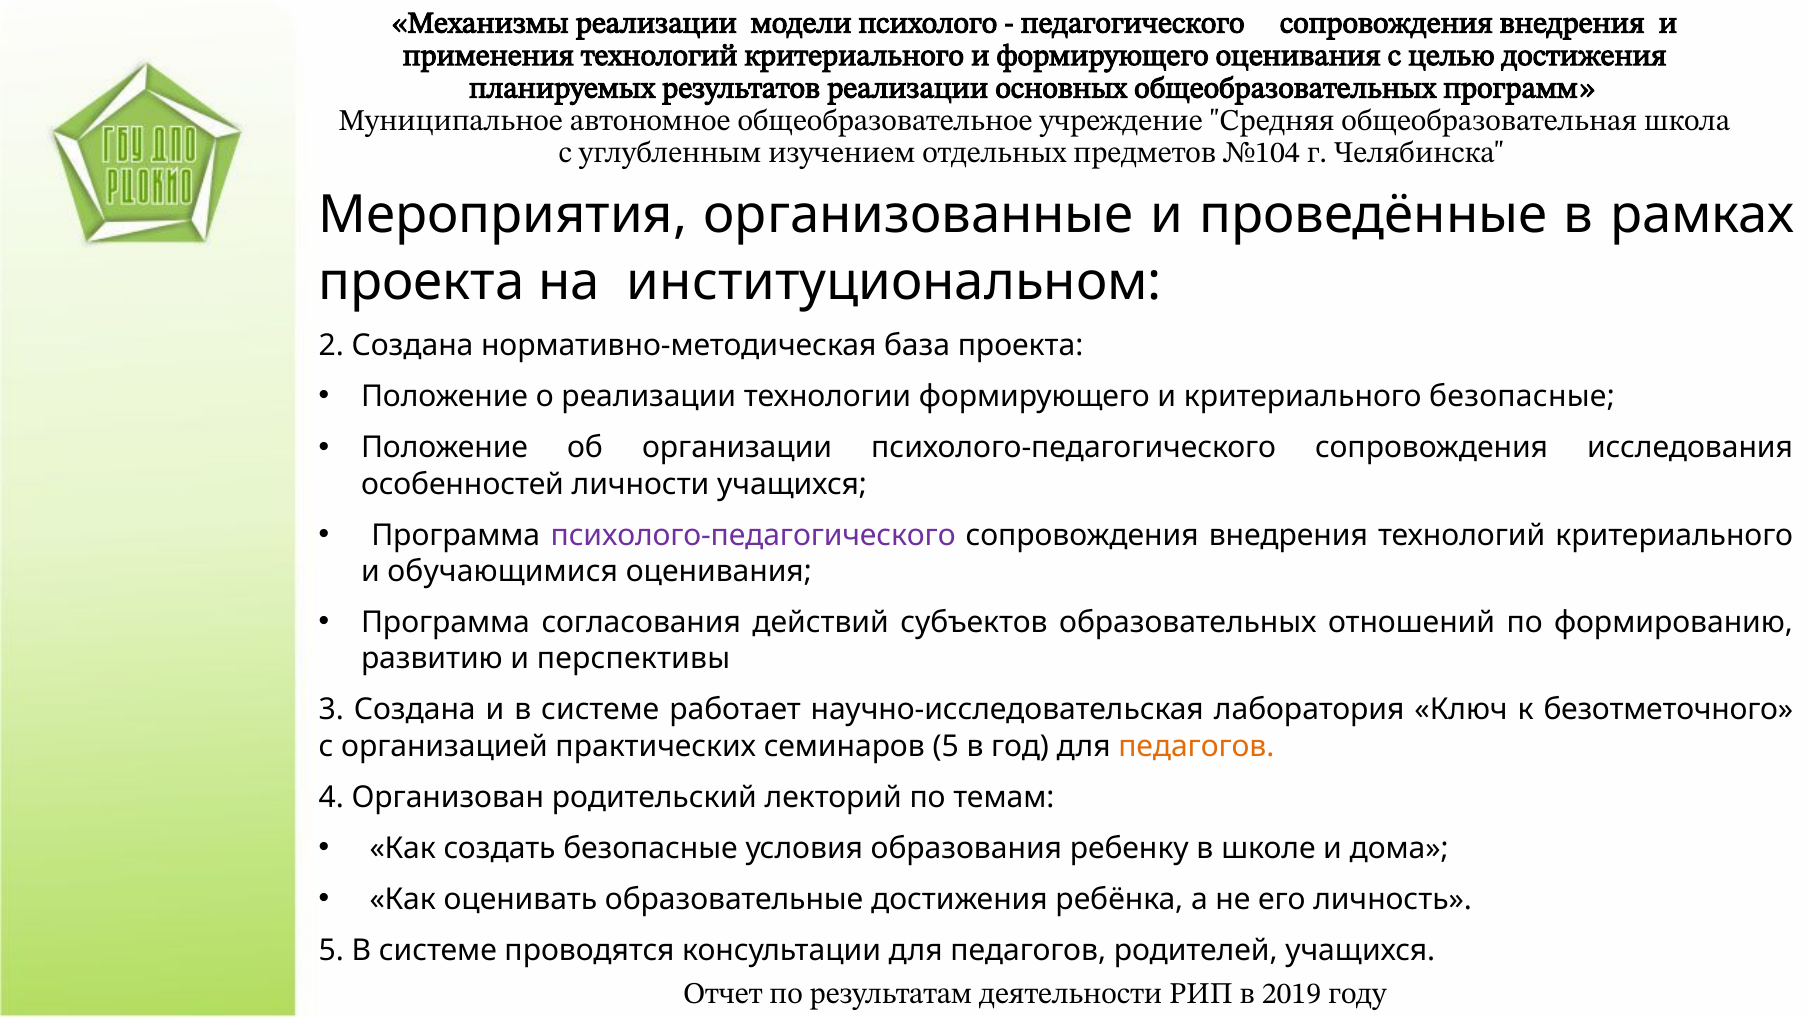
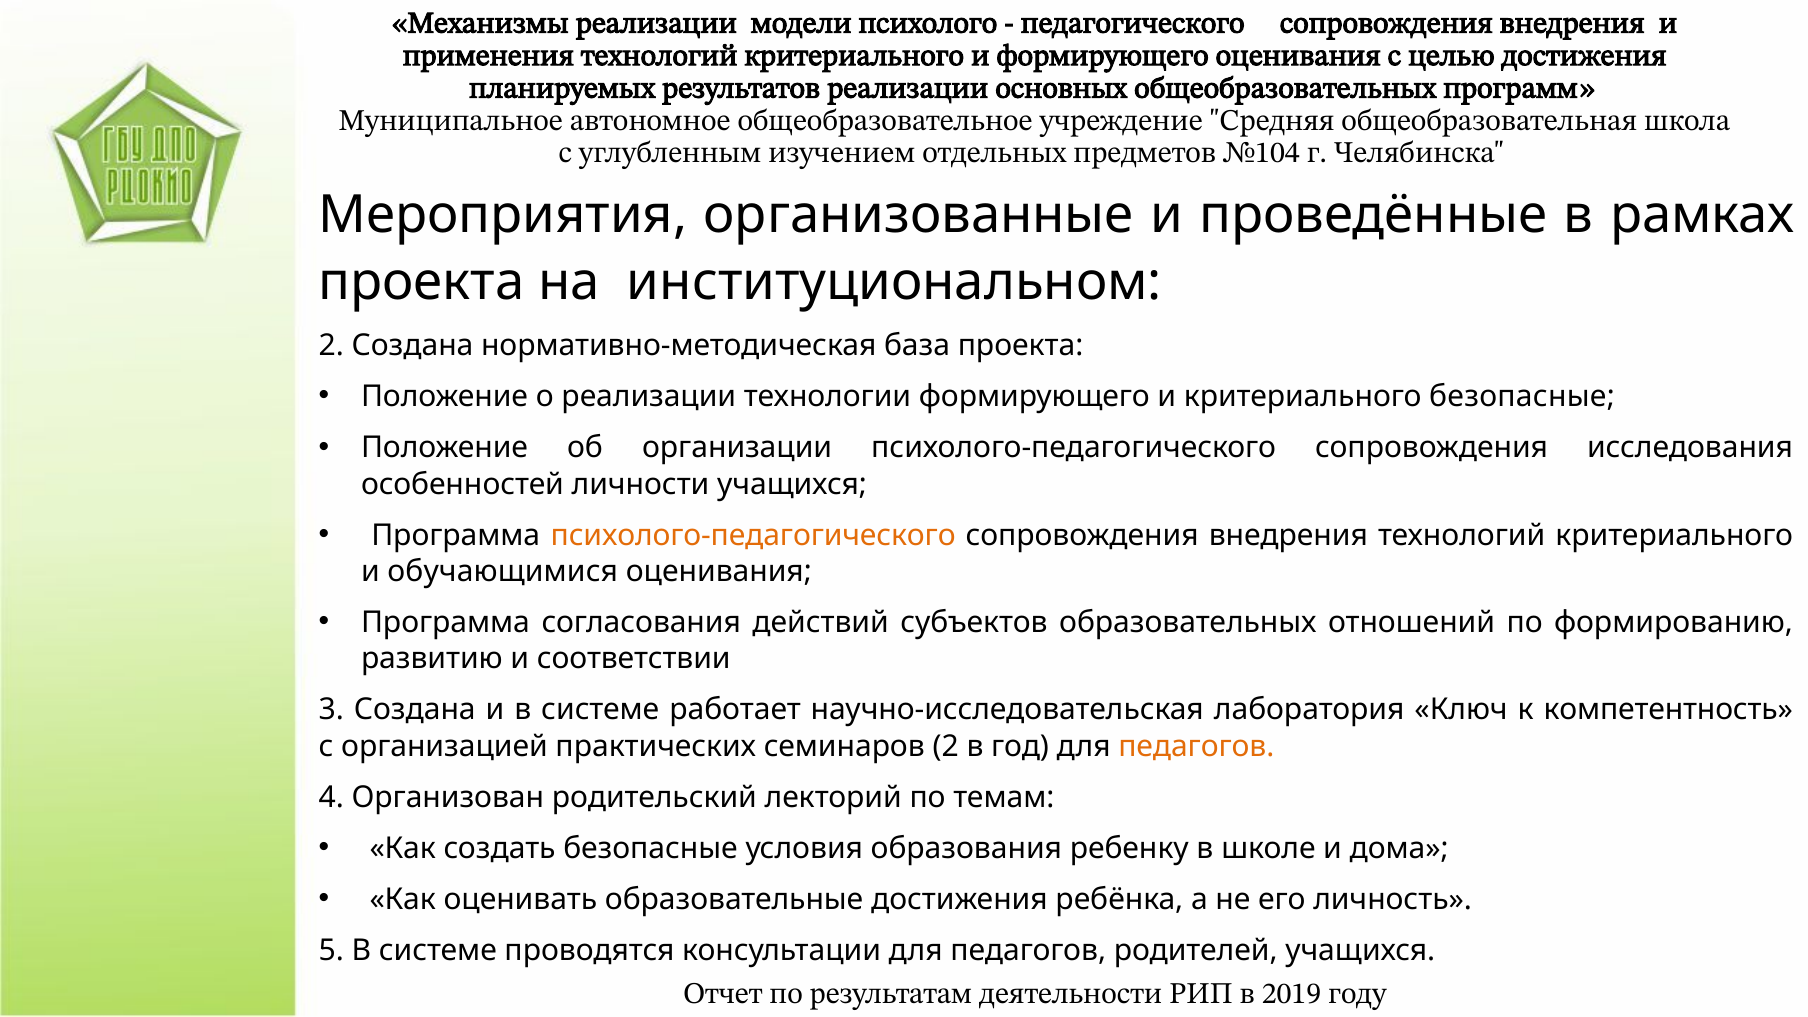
психолого-педагогического at (753, 535) colour: purple -> orange
перспективы: перспективы -> соответствии
безотметочного: безотметочного -> компетентность
семинаров 5: 5 -> 2
